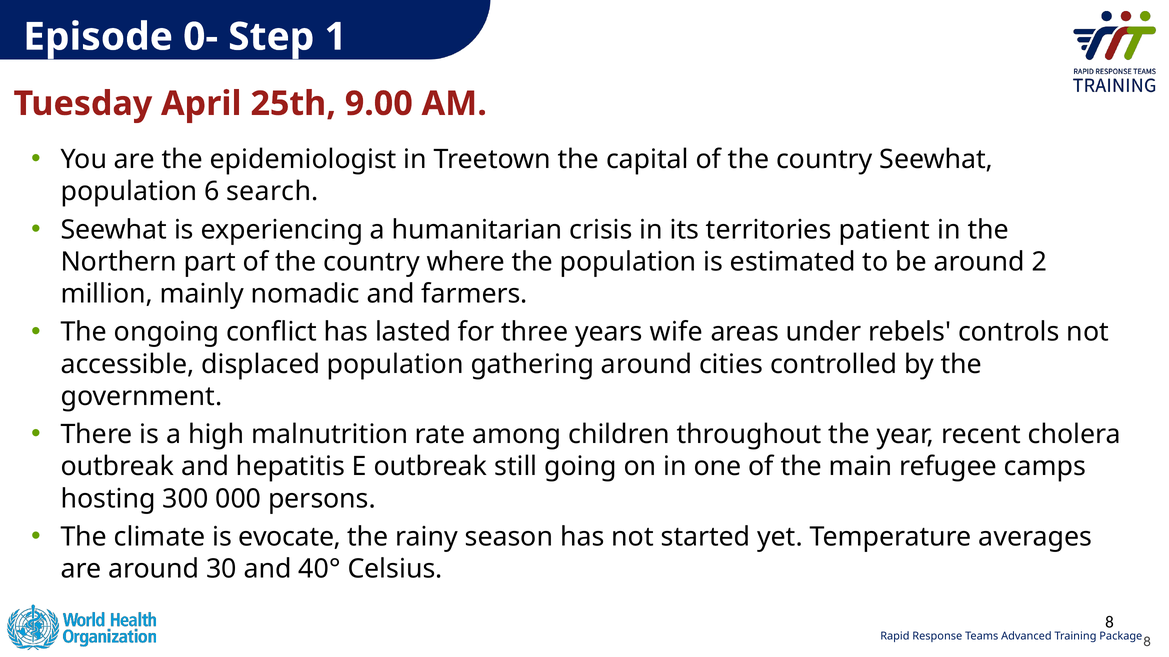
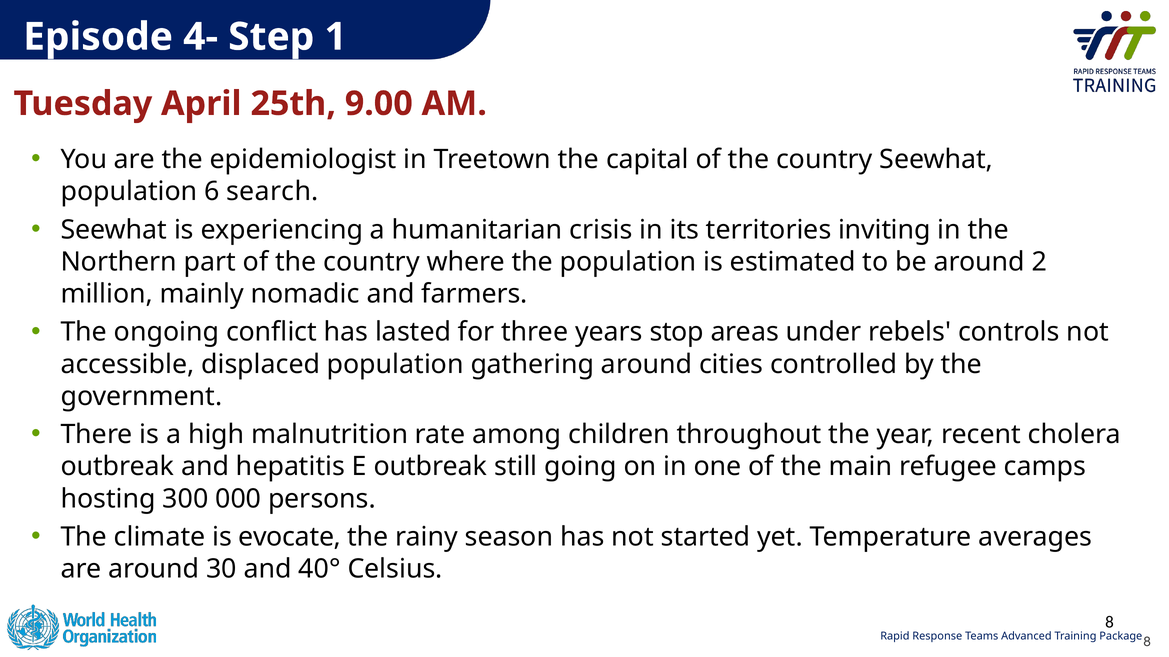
0-: 0- -> 4-
patient: patient -> inviting
wife: wife -> stop
